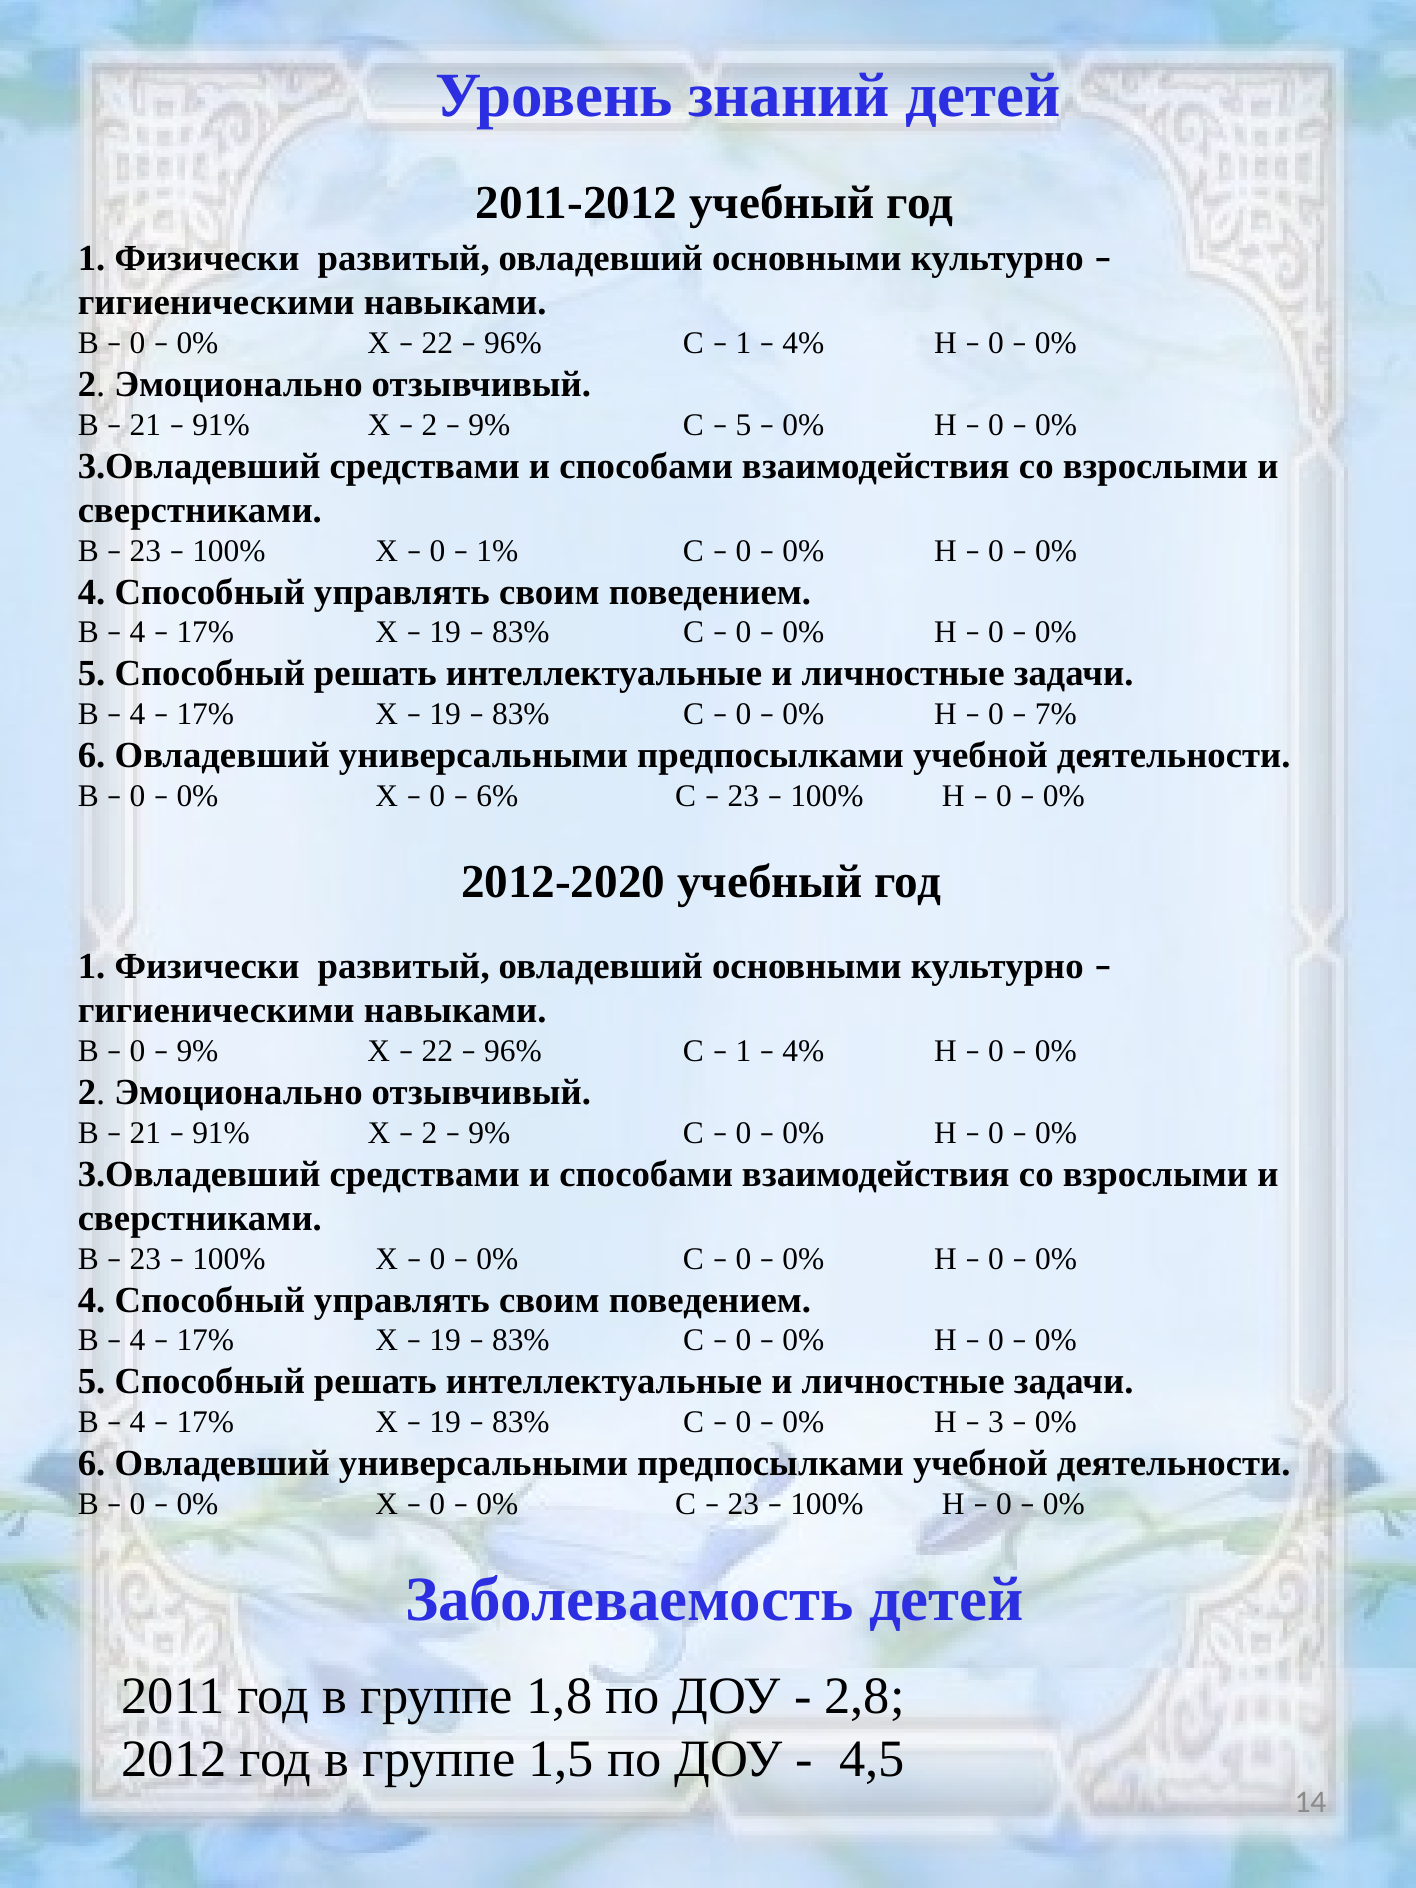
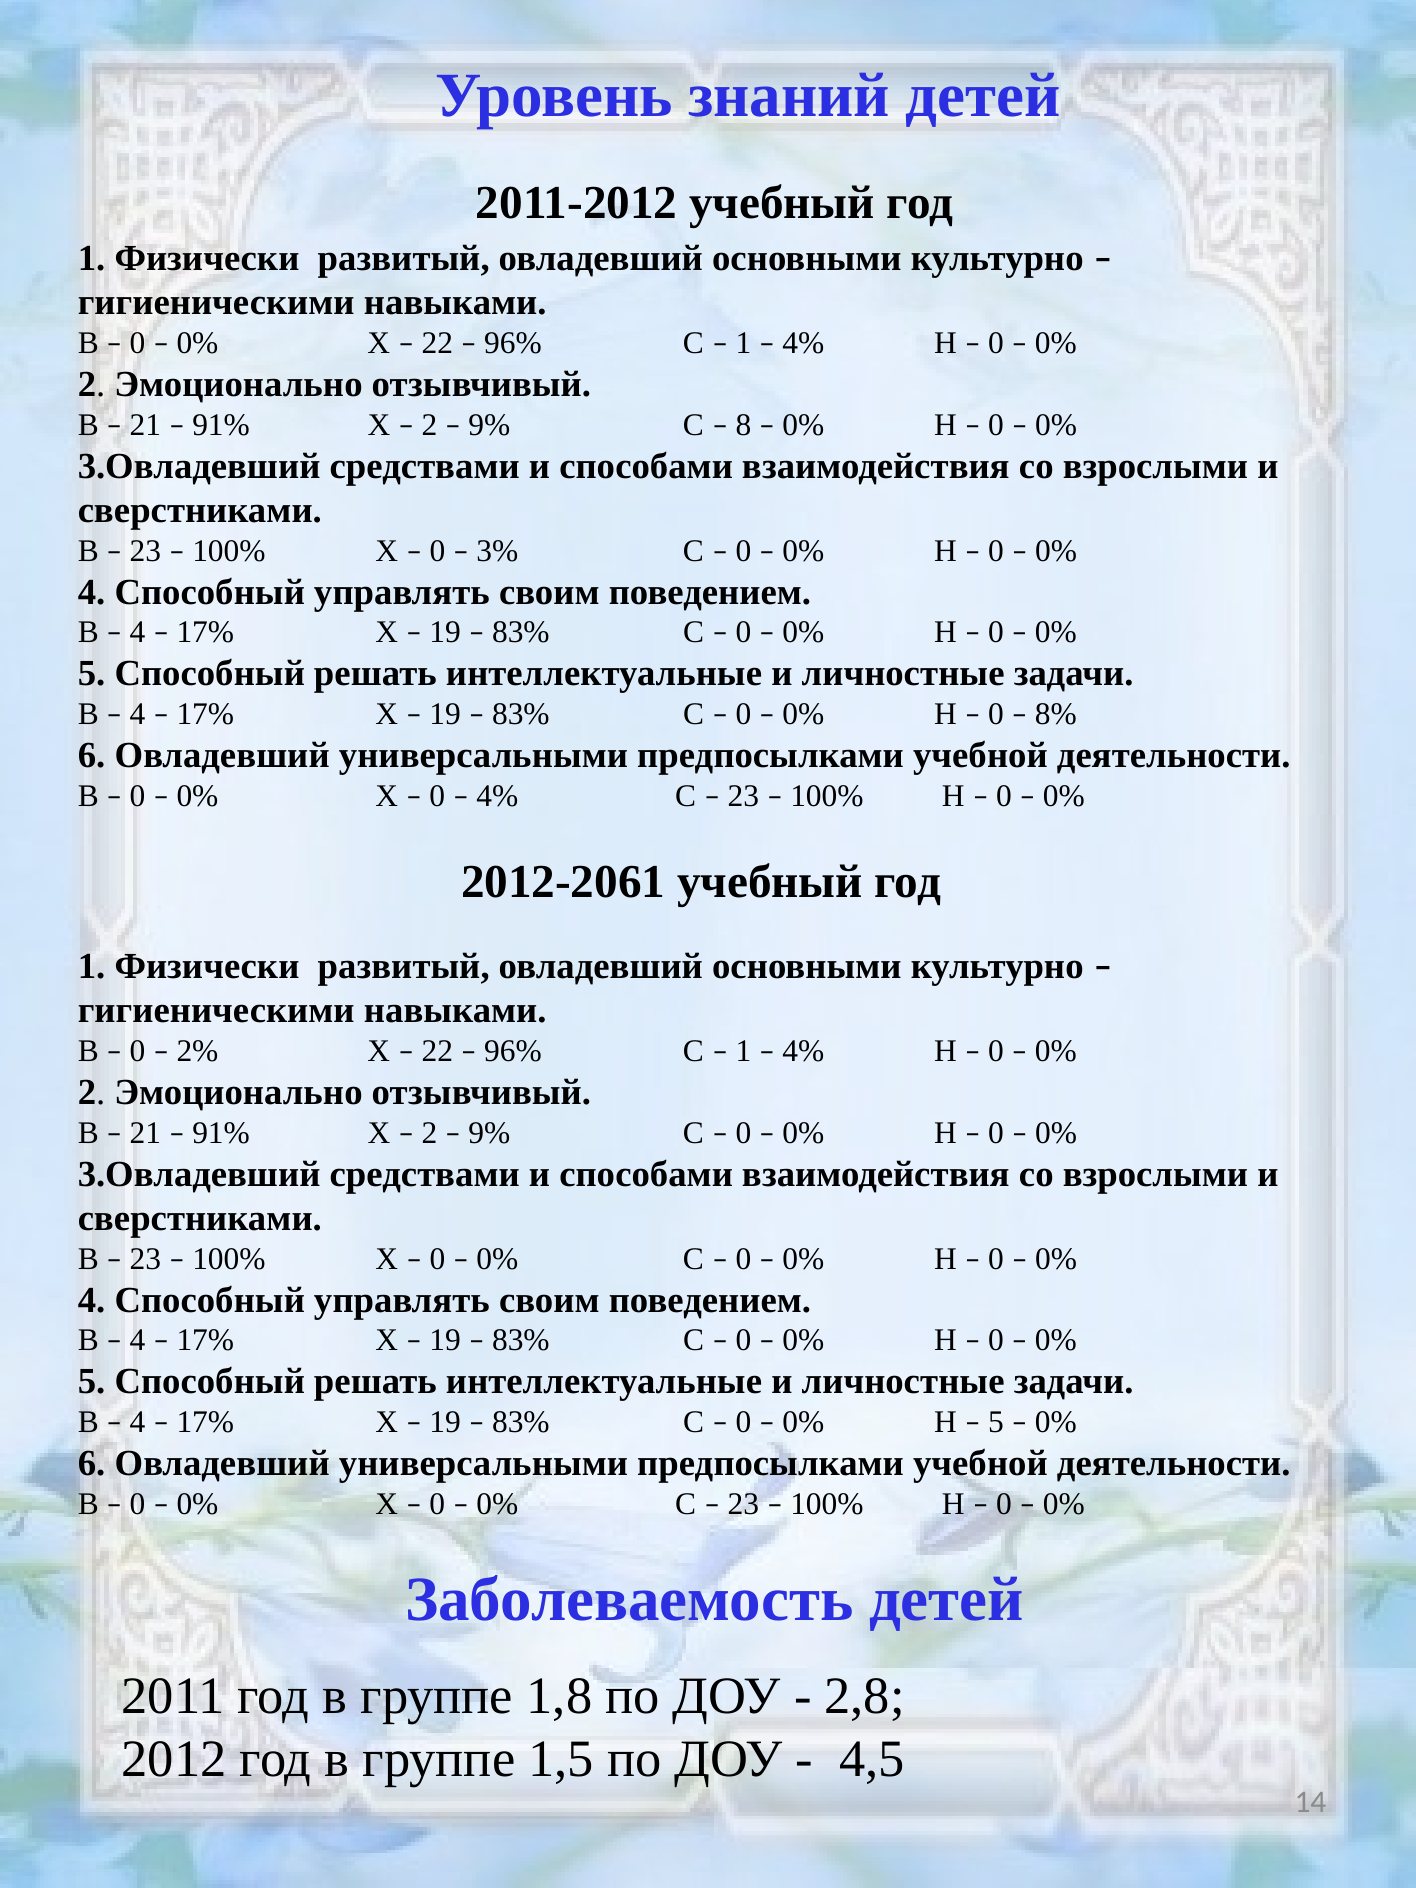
5 at (743, 425): 5 -> 8
1%: 1% -> 3%
7%: 7% -> 8%
6% at (497, 796): 6% -> 4%
2012-2020: 2012-2020 -> 2012-2061
9% at (197, 1051): 9% -> 2%
3 at (996, 1422): 3 -> 5
